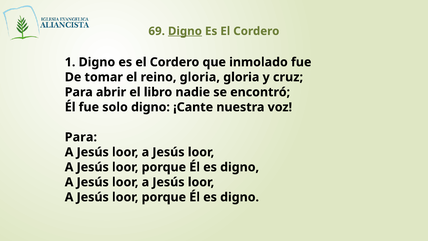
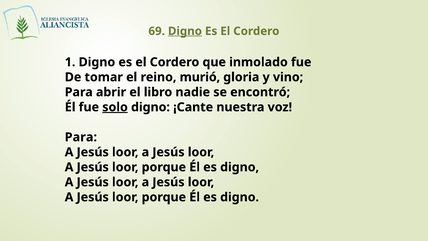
reino gloria: gloria -> murió
cruz: cruz -> vino
solo underline: none -> present
